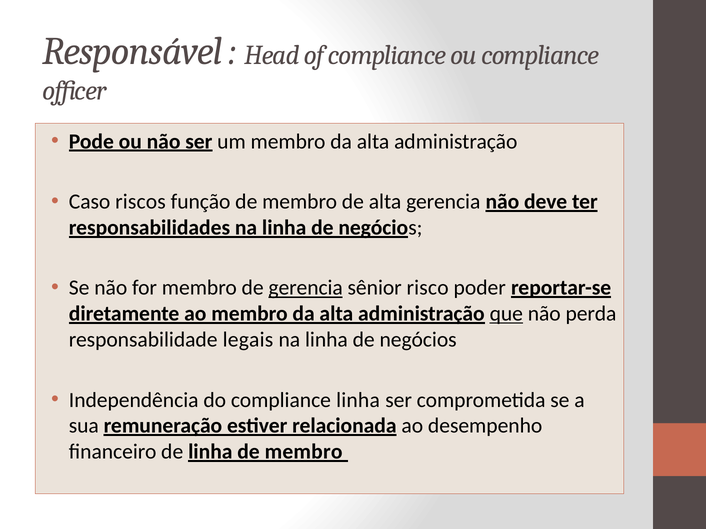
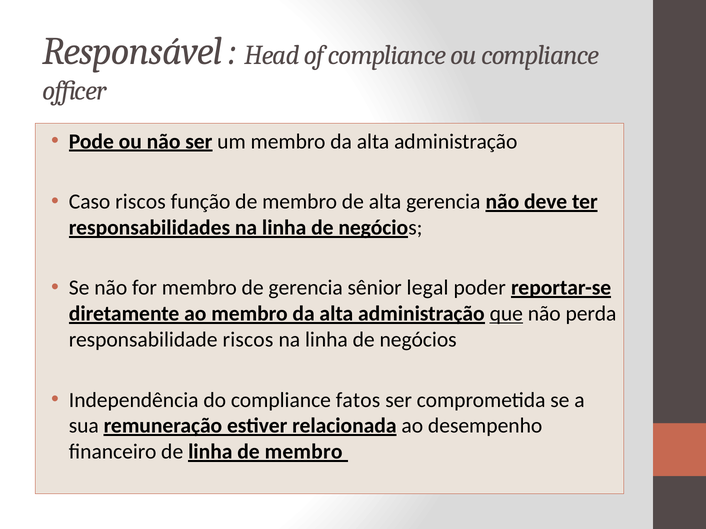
gerencia at (306, 288) underline: present -> none
risco: risco -> legal
responsabilidade legais: legais -> riscos
compliance linha: linha -> fatos
